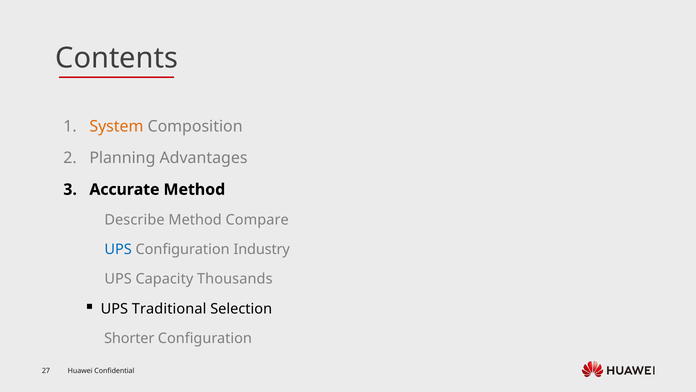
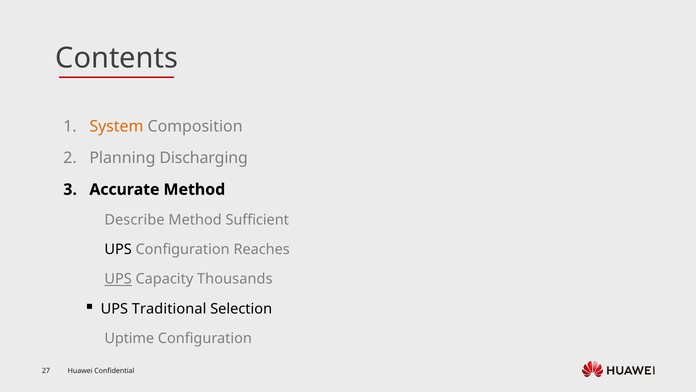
Advantages: Advantages -> Discharging
Compare: Compare -> Sufficient
UPS at (118, 249) colour: blue -> black
Industry: Industry -> Reaches
UPS at (118, 279) underline: none -> present
Shorter: Shorter -> Uptime
